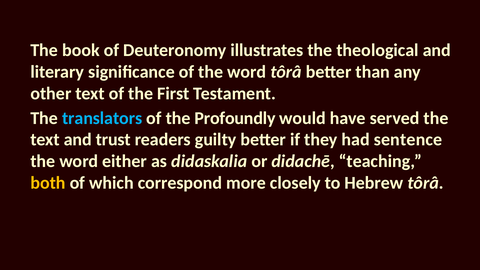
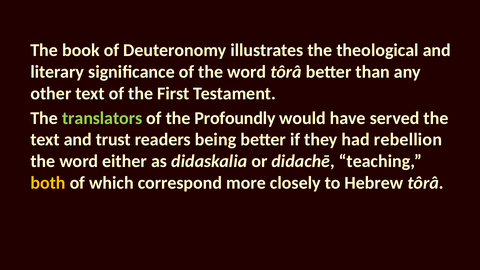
translators colour: light blue -> light green
guilty: guilty -> being
sentence: sentence -> rebellion
